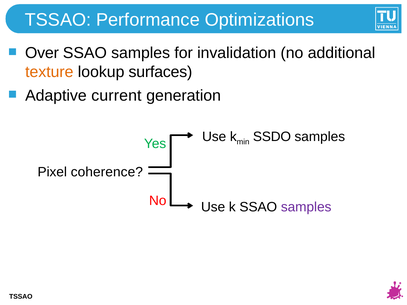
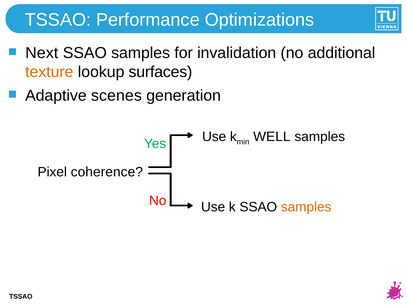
Over: Over -> Next
current: current -> scenes
SSDO: SSDO -> WELL
samples at (306, 207) colour: purple -> orange
